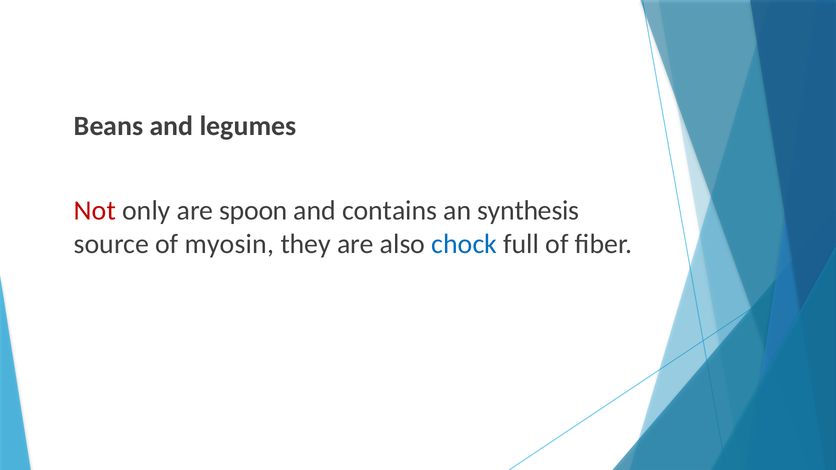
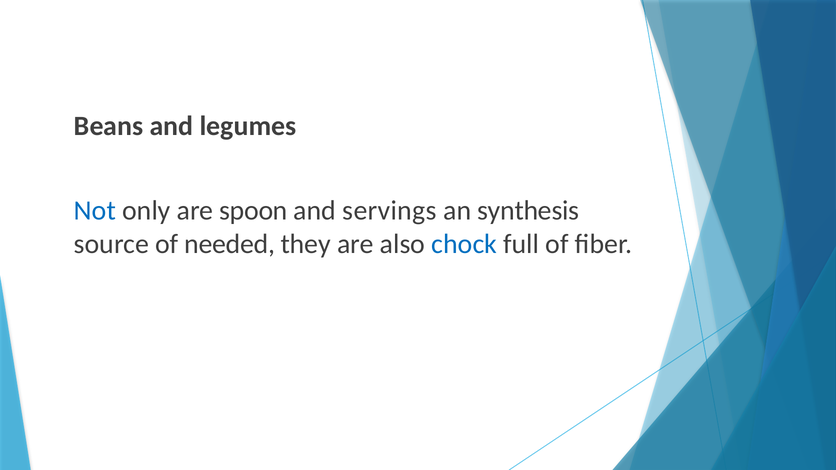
Not colour: red -> blue
contains: contains -> servings
myosin: myosin -> needed
